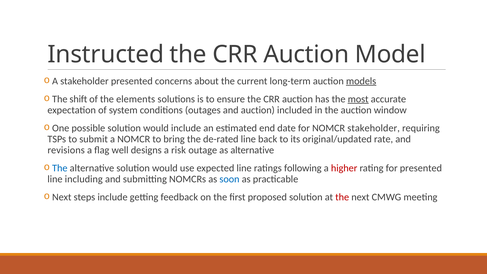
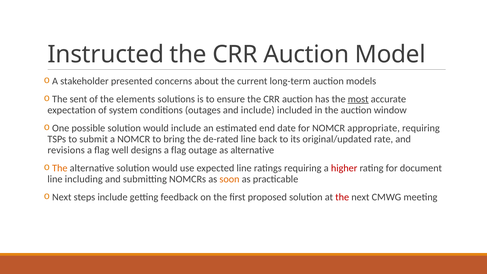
models underline: present -> none
shift: shift -> sent
and auction: auction -> include
NOMCR stakeholder: stakeholder -> appropriate
designs a risk: risk -> flag
The at (60, 168) colour: blue -> orange
ratings following: following -> requiring
for presented: presented -> document
soon colour: blue -> orange
